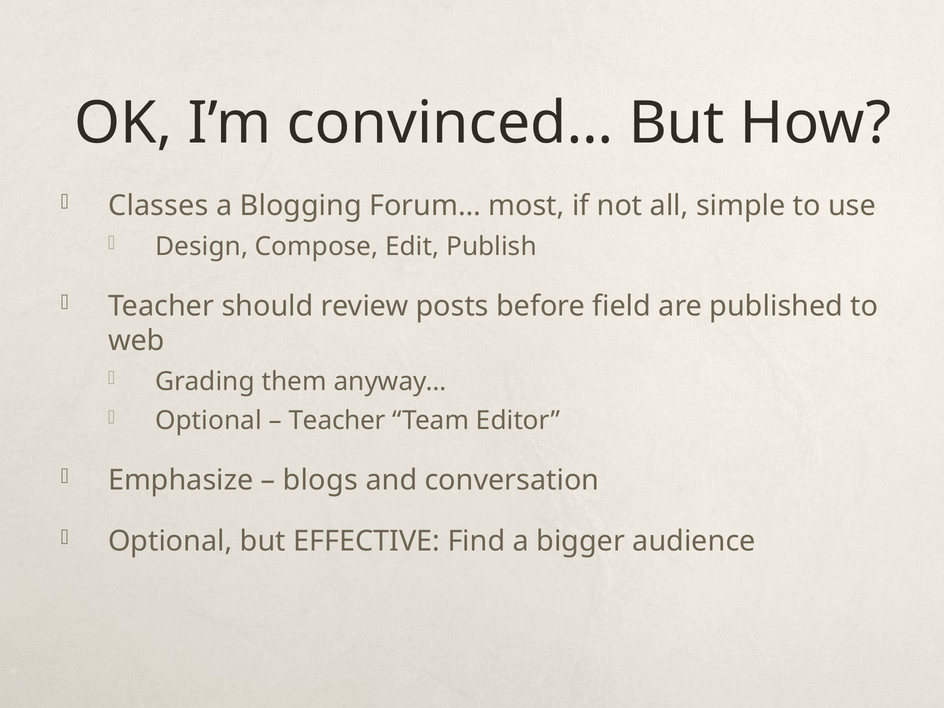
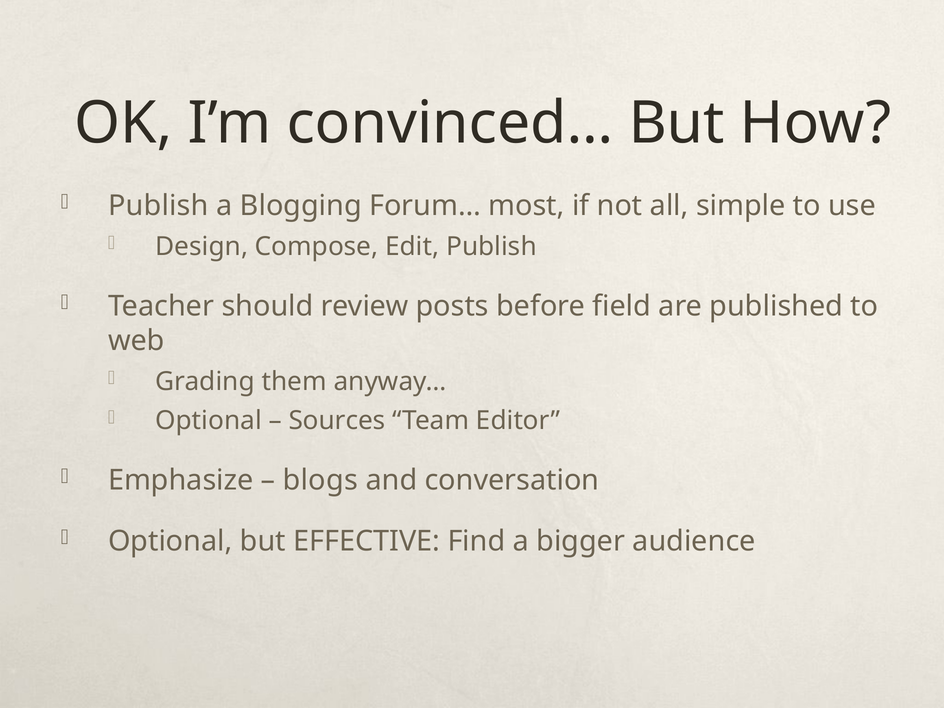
Classes at (158, 206): Classes -> Publish
Teacher at (337, 421): Teacher -> Sources
